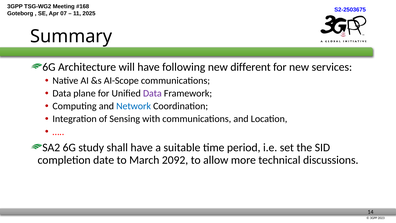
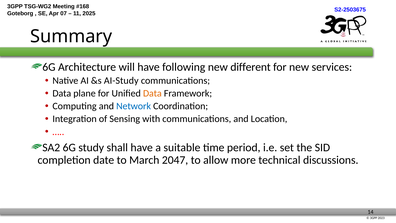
AI-Scope: AI-Scope -> AI-Study
Data at (152, 93) colour: purple -> orange
2092: 2092 -> 2047
